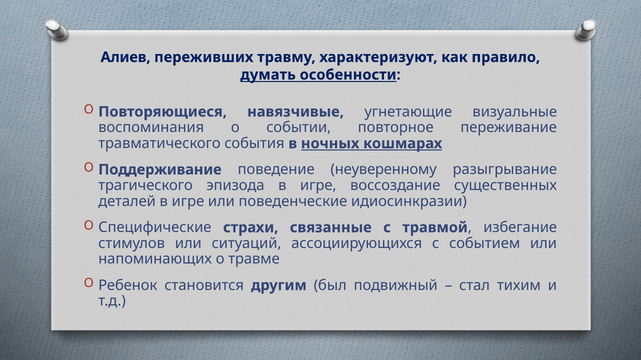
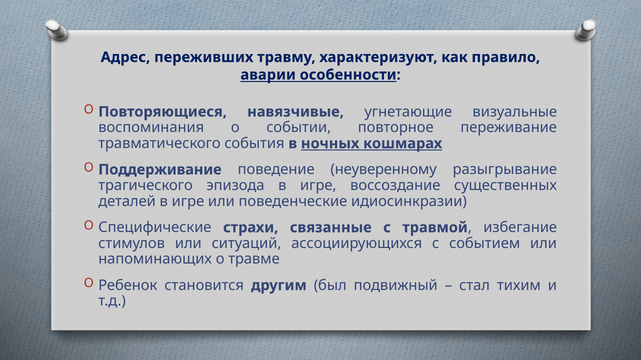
Алиев: Алиев -> Адрес
думать: думать -> аварии
